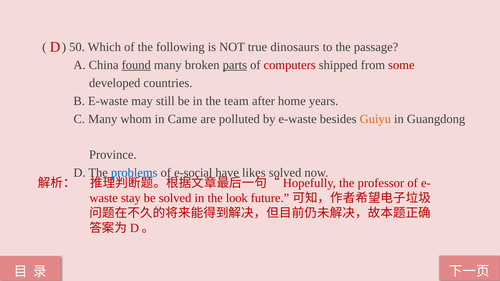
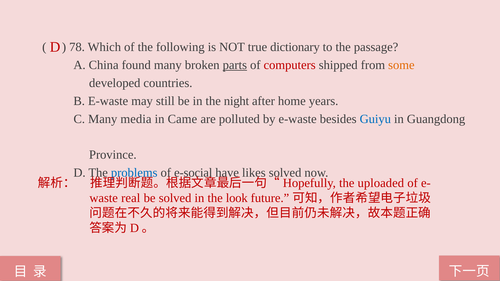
50: 50 -> 78
dinosaurs: dinosaurs -> dictionary
found underline: present -> none
some colour: red -> orange
team: team -> night
whom: whom -> media
Guiyu colour: orange -> blue
professor: professor -> uploaded
stay: stay -> real
